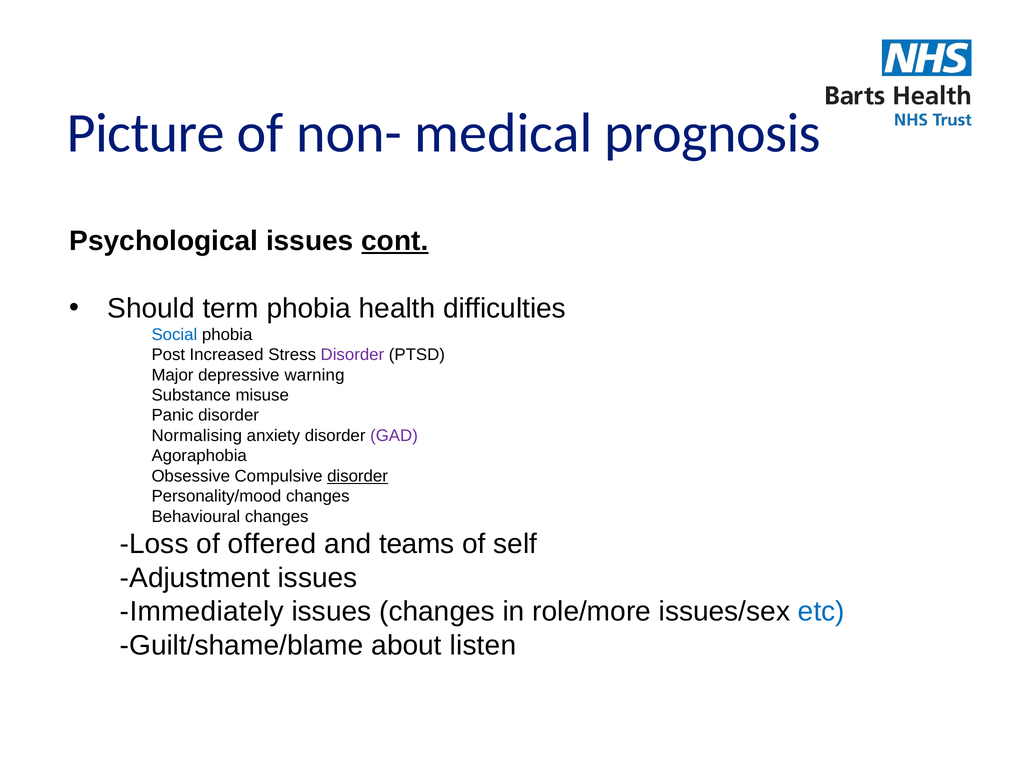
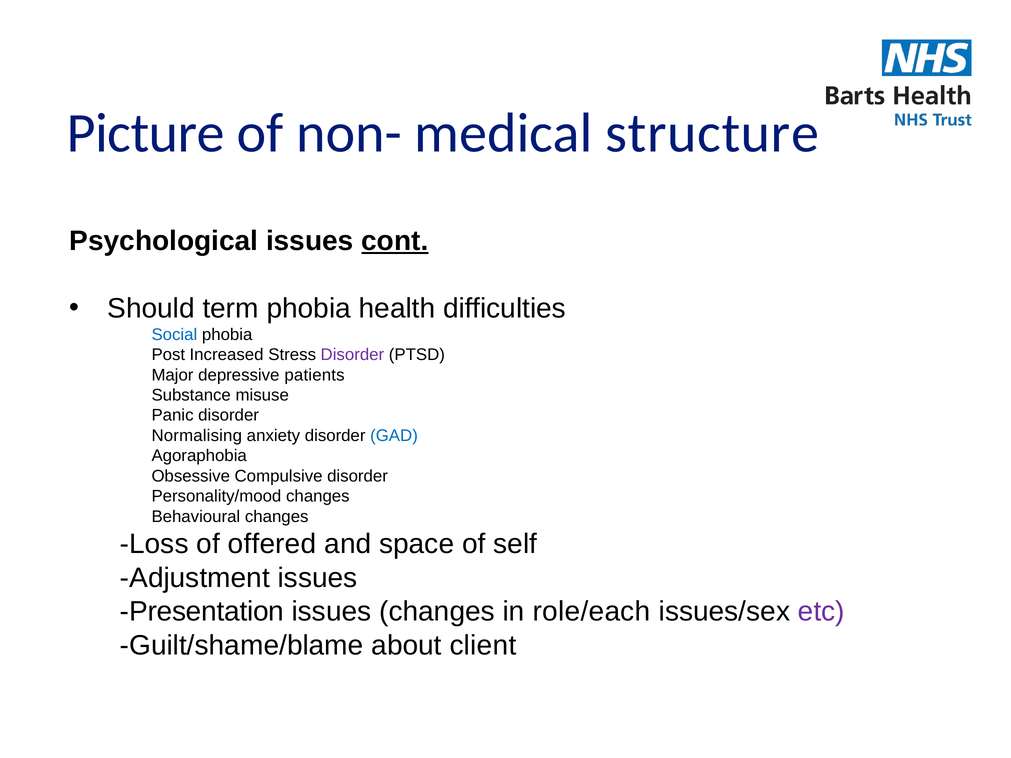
prognosis: prognosis -> structure
warning: warning -> patients
GAD colour: purple -> blue
disorder at (358, 476) underline: present -> none
teams: teams -> space
Immediately: Immediately -> Presentation
role/more: role/more -> role/each
etc colour: blue -> purple
listen: listen -> client
